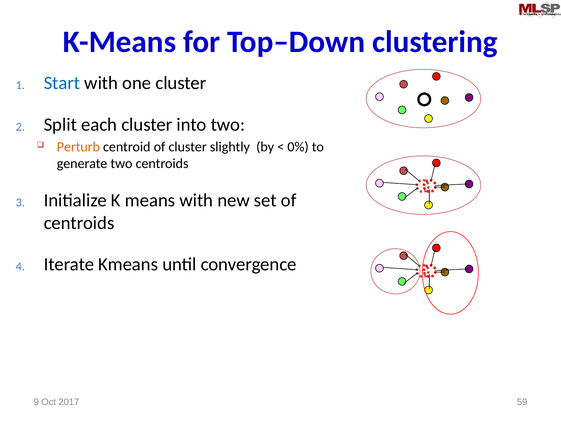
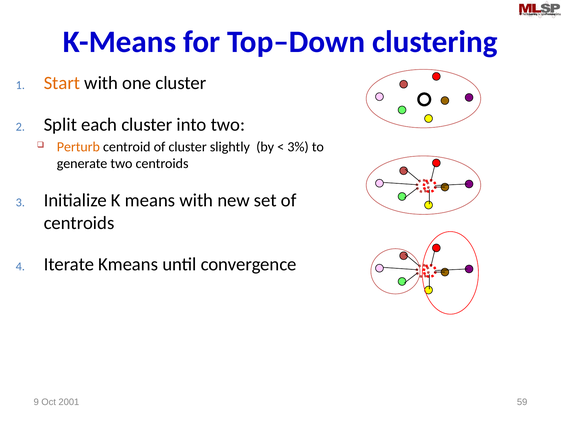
Start colour: blue -> orange
0%: 0% -> 3%
2017: 2017 -> 2001
